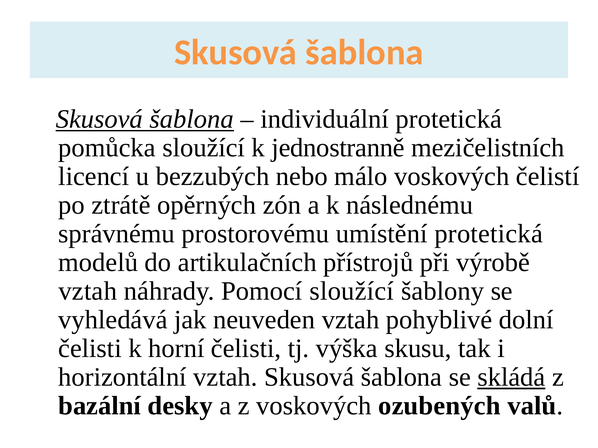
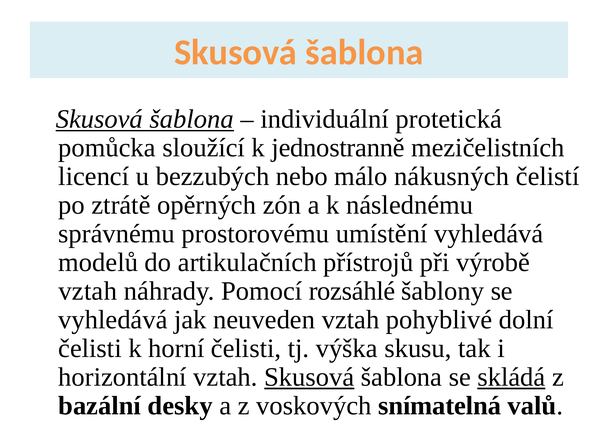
málo voskových: voskových -> nákusných
umístění protetická: protetická -> vyhledává
Pomocí sloužící: sloužící -> rozsáhlé
Skusová at (309, 378) underline: none -> present
ozubených: ozubených -> snímatelná
